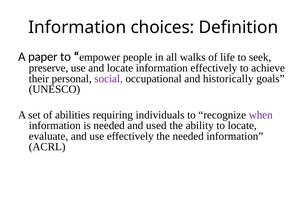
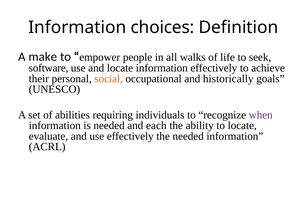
paper: paper -> make
preserve: preserve -> software
social colour: purple -> orange
used: used -> each
